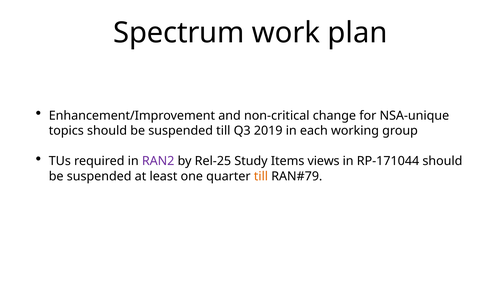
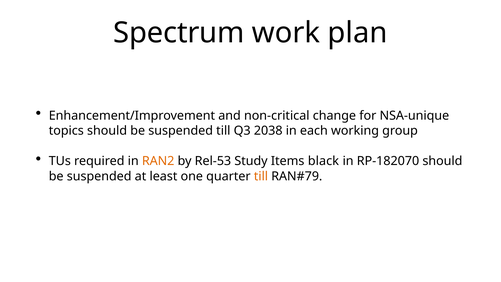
2019: 2019 -> 2038
RAN2 colour: purple -> orange
Rel-25: Rel-25 -> Rel-53
views: views -> black
RP-171044: RP-171044 -> RP-182070
